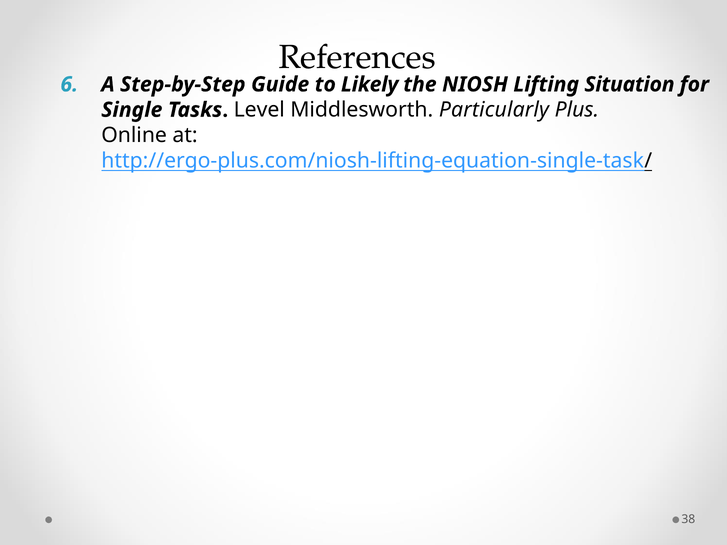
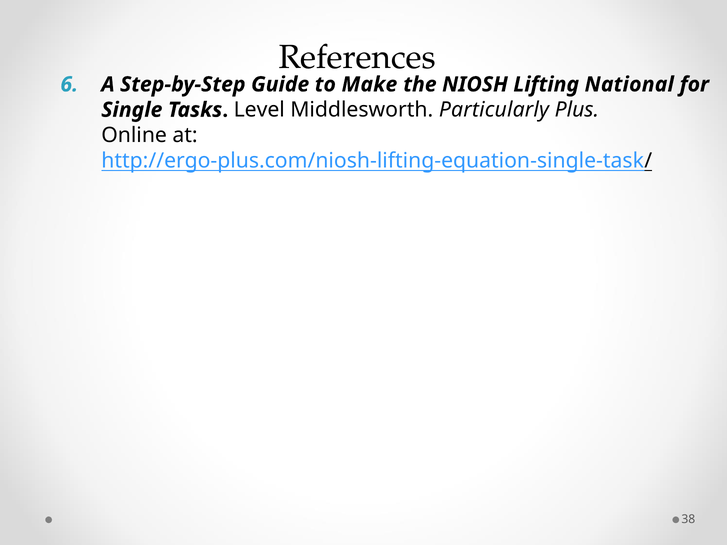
Likely: Likely -> Make
Situation: Situation -> National
